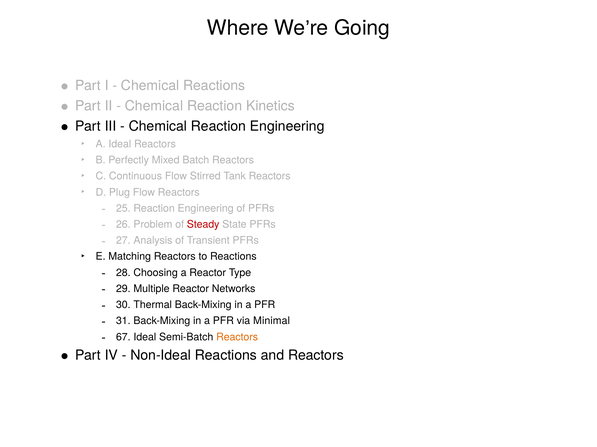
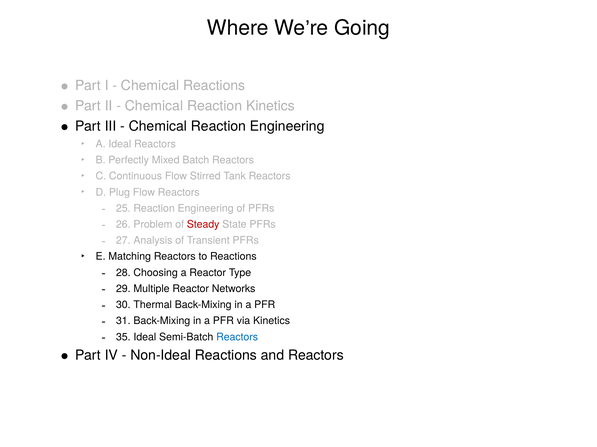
via Minimal: Minimal -> Kinetics
67: 67 -> 35
Reactors at (237, 337) colour: orange -> blue
